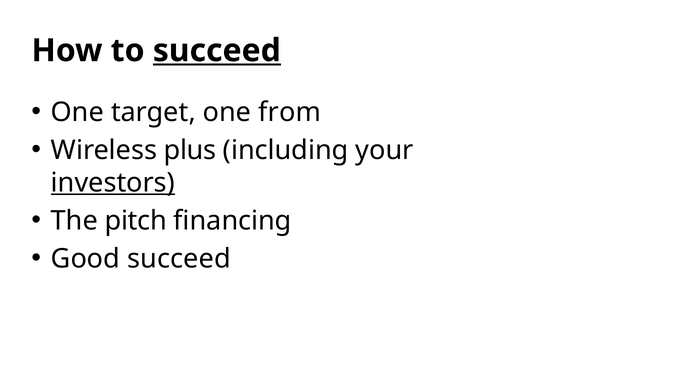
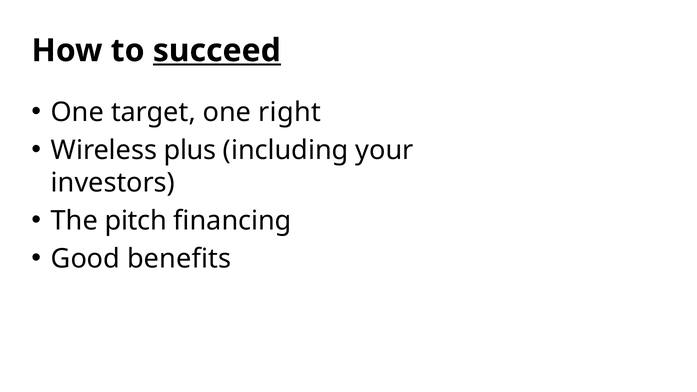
from: from -> right
investors underline: present -> none
Good succeed: succeed -> benefits
